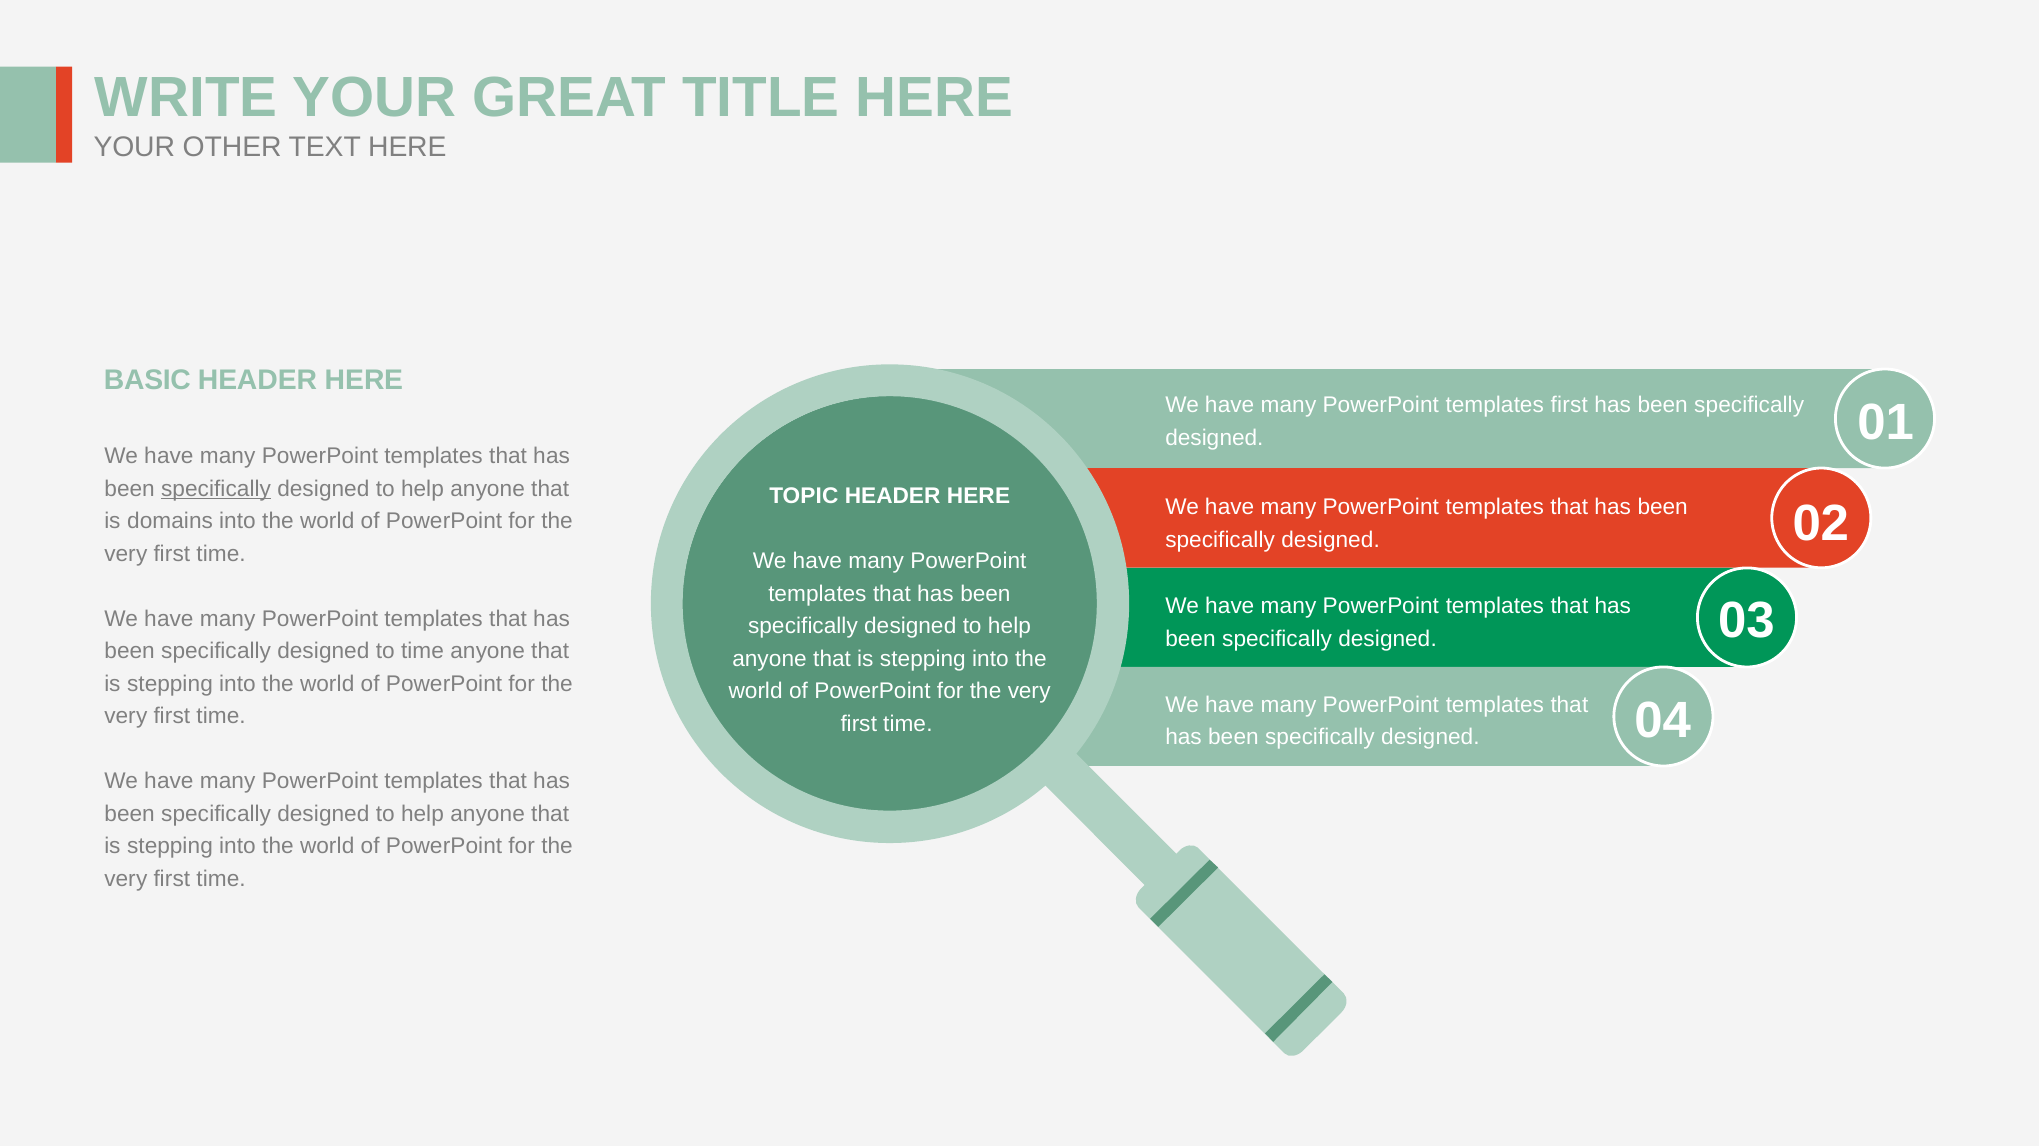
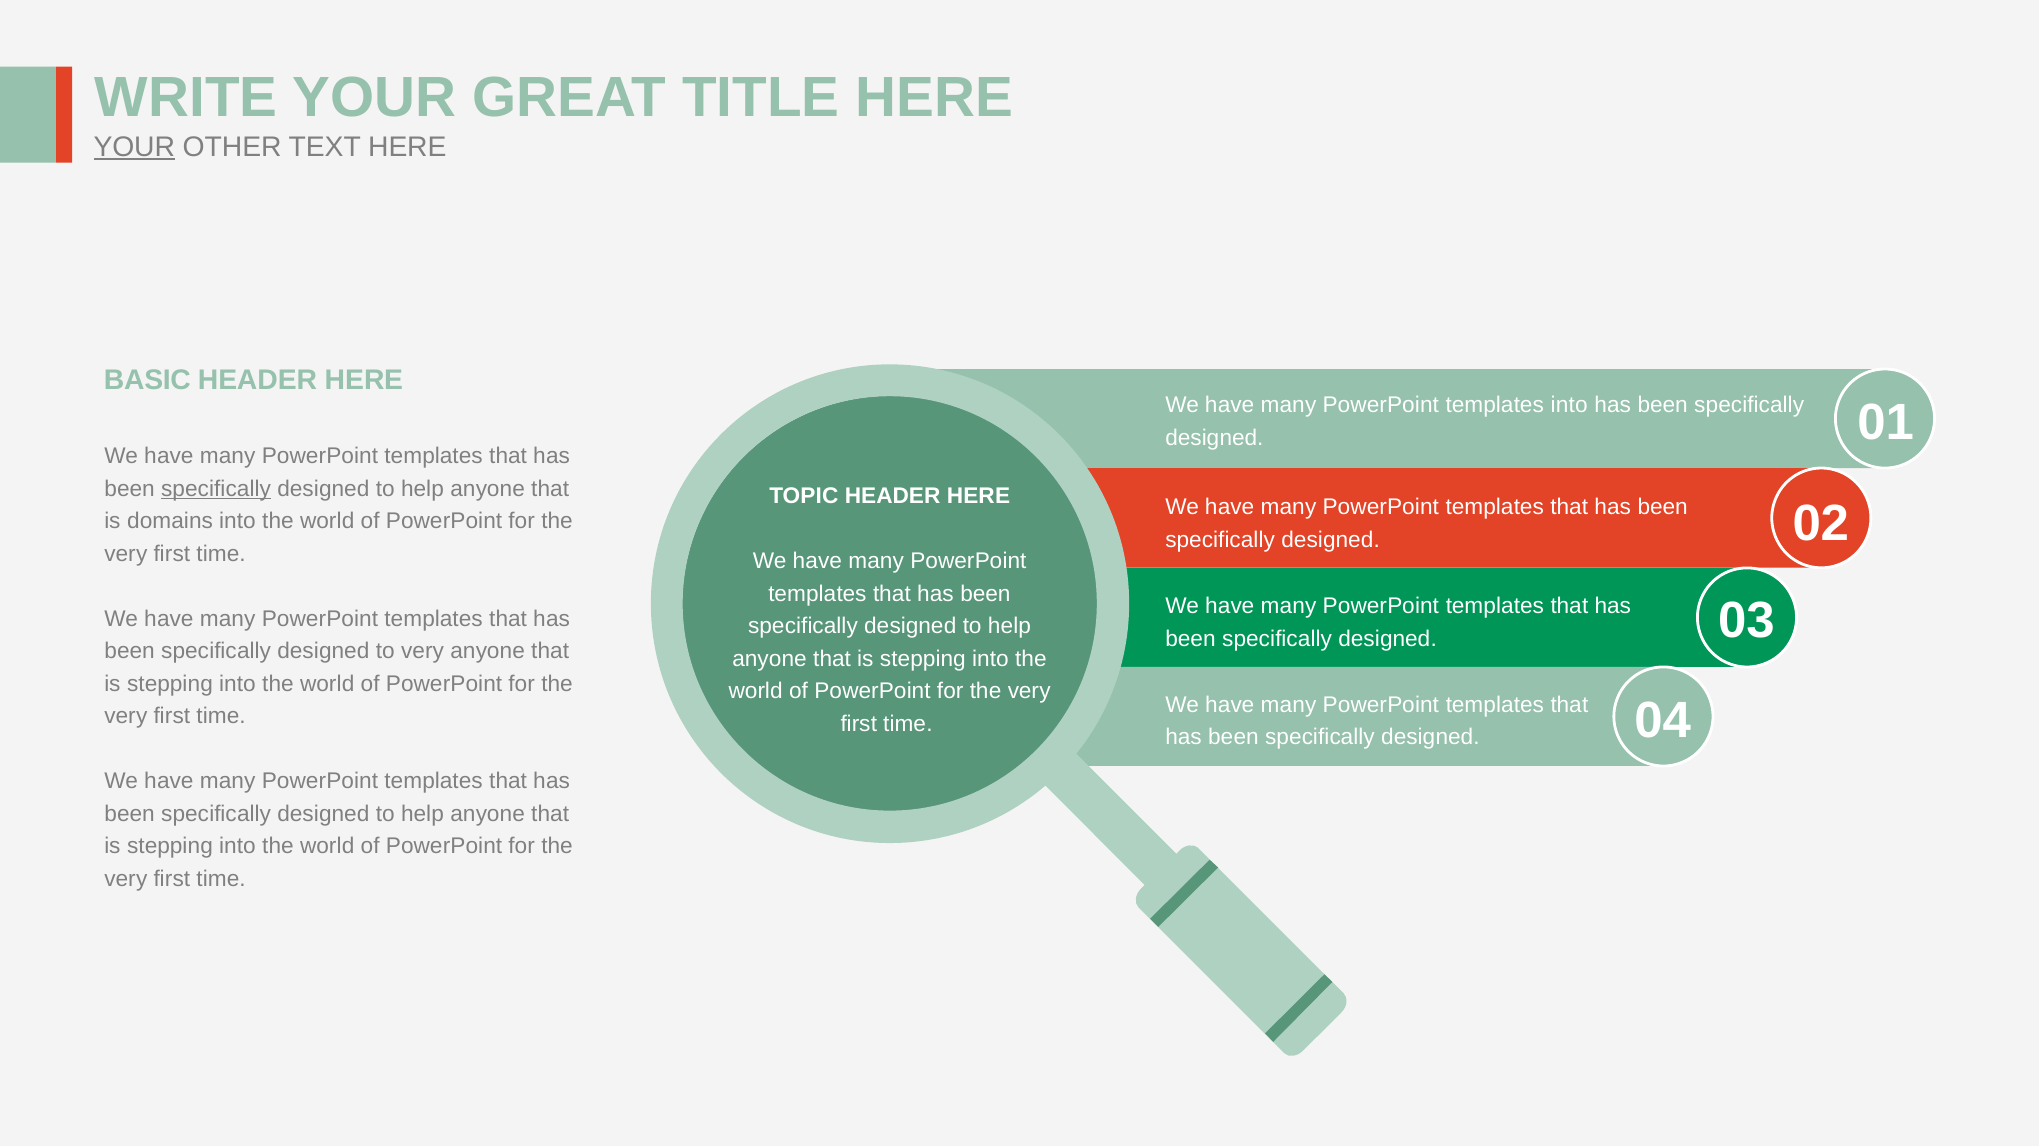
YOUR at (134, 147) underline: none -> present
templates first: first -> into
to time: time -> very
